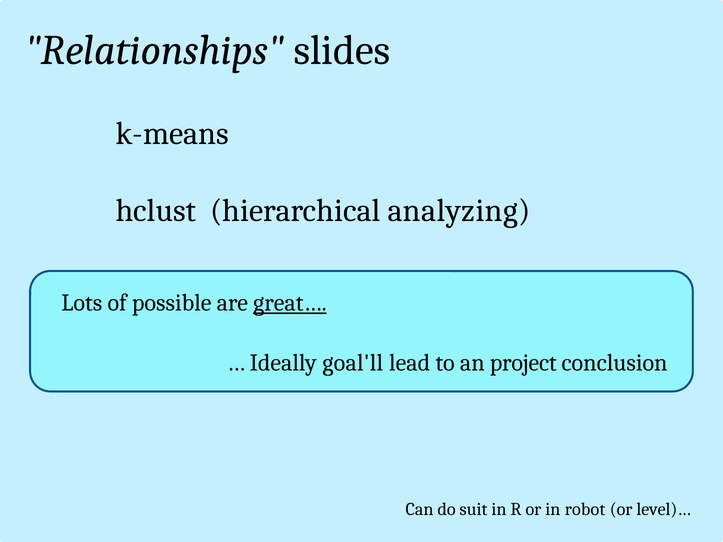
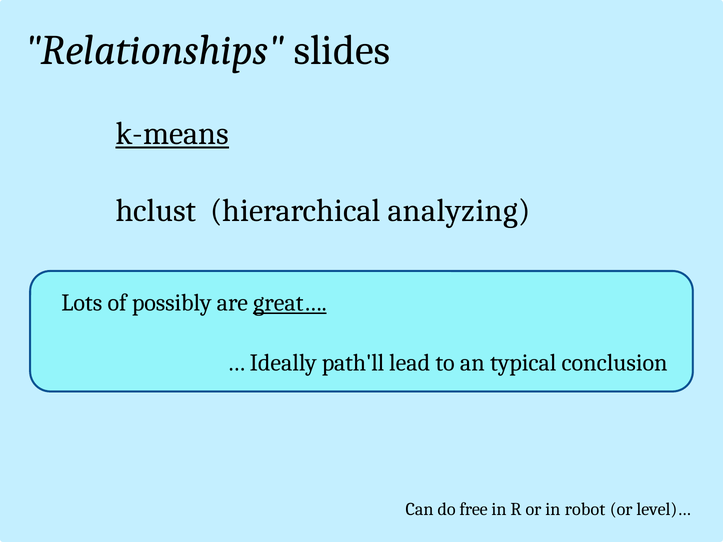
k-means underline: none -> present
possible: possible -> possibly
goal'll: goal'll -> path'll
project: project -> typical
suit: suit -> free
